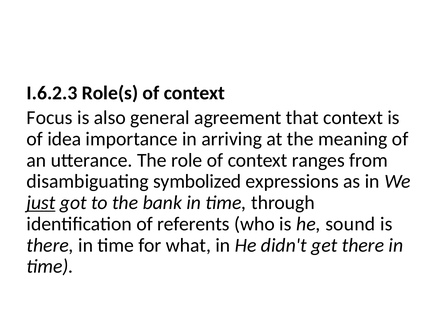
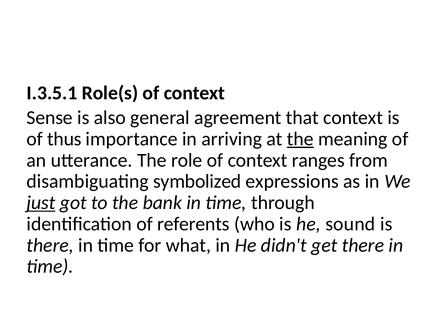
I.6.2.3: I.6.2.3 -> I.3.5.1
Focus: Focus -> Sense
idea: idea -> thus
the at (300, 139) underline: none -> present
